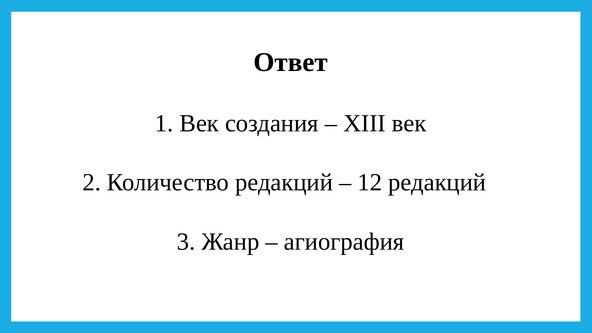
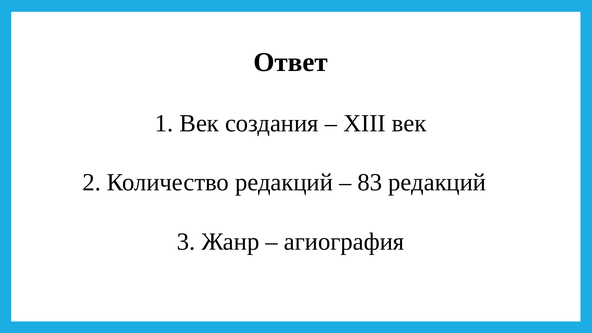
12: 12 -> 83
